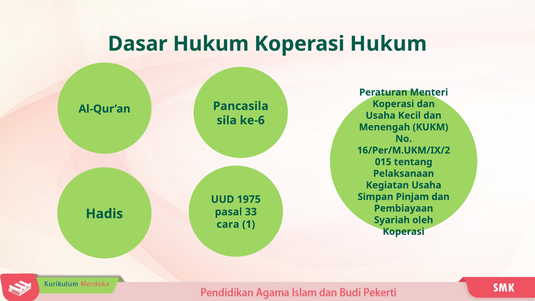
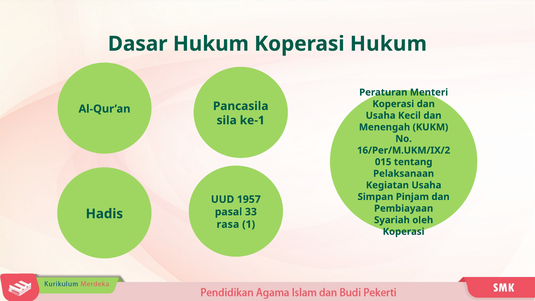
ke-6: ke-6 -> ke-1
1975: 1975 -> 1957
cara: cara -> rasa
